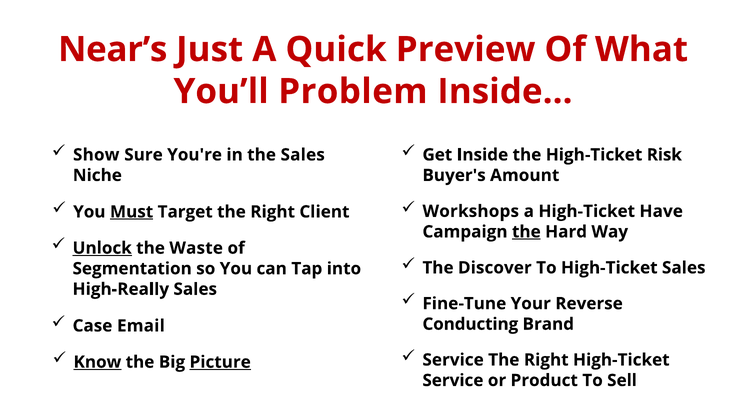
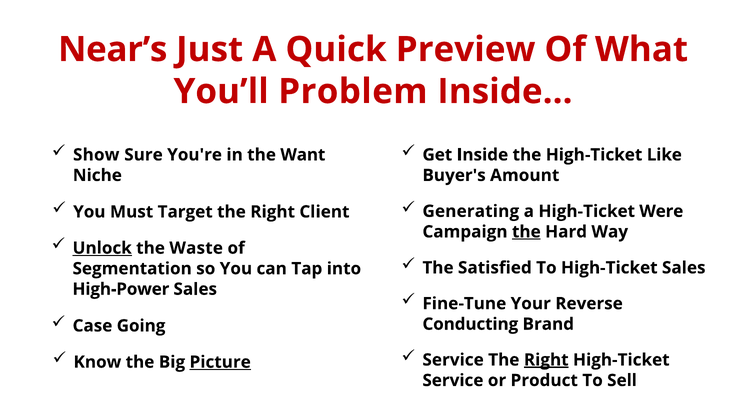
the Sales: Sales -> Want
Risk: Risk -> Like
Workshops: Workshops -> Generating
Have: Have -> Were
Must underline: present -> none
Discover: Discover -> Satisfied
High-Really: High-Really -> High-Power
Email: Email -> Going
Right at (546, 360) underline: none -> present
Know underline: present -> none
